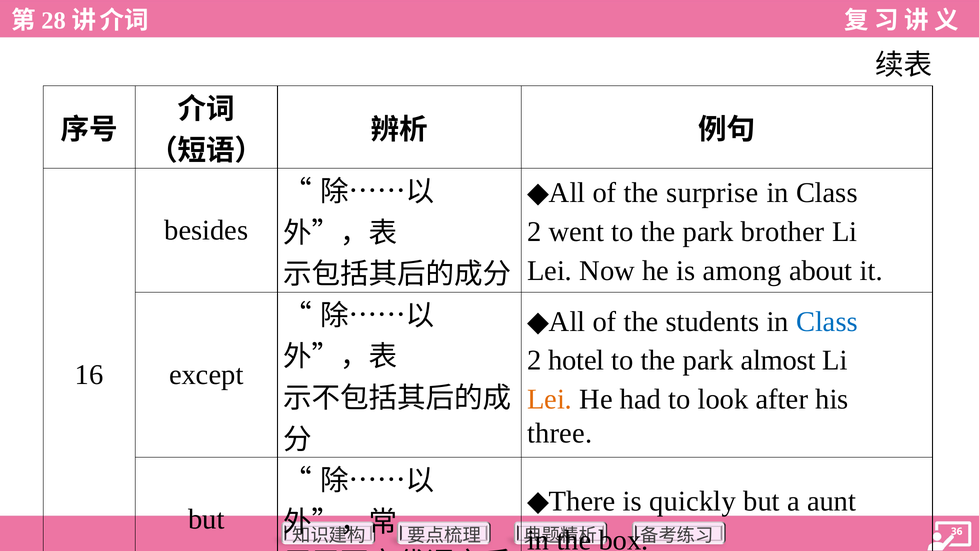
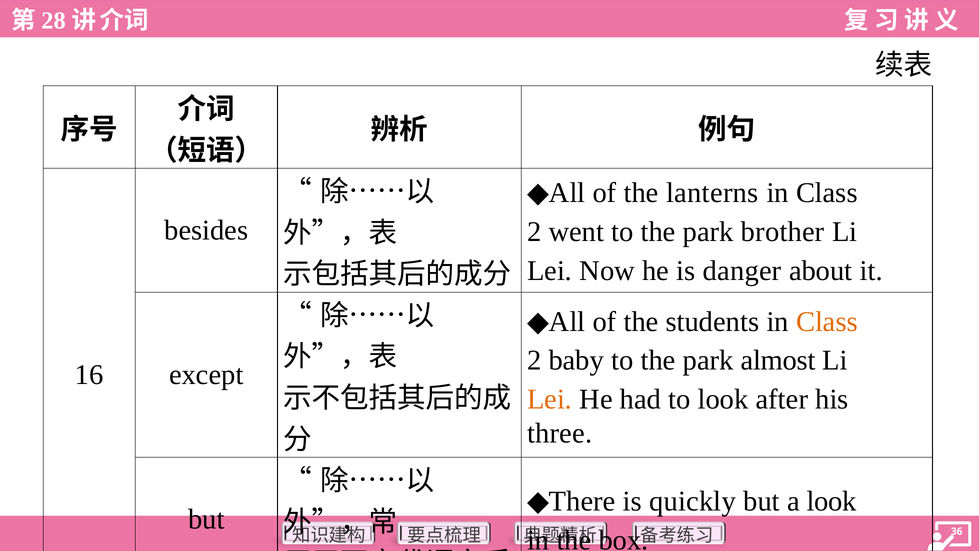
surprise: surprise -> lanterns
among: among -> danger
Class at (827, 322) colour: blue -> orange
hotel: hotel -> baby
a aunt: aunt -> look
